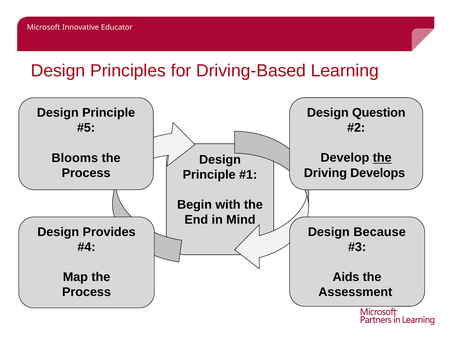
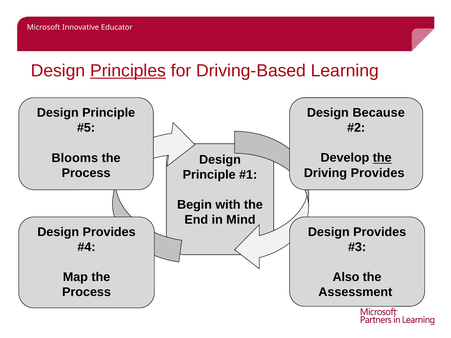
Principles underline: none -> present
Question: Question -> Because
Driving Develops: Develops -> Provides
Because at (380, 232): Because -> Provides
Aids: Aids -> Also
